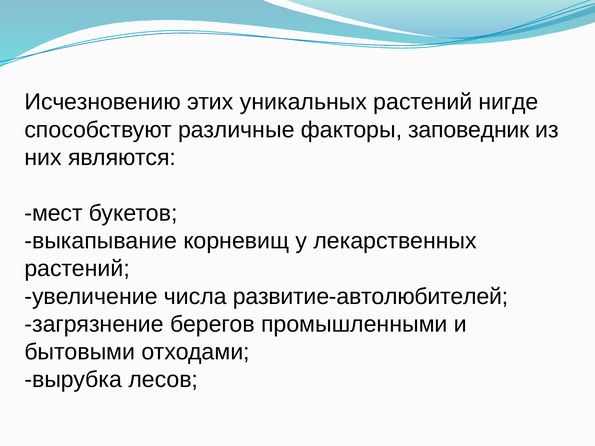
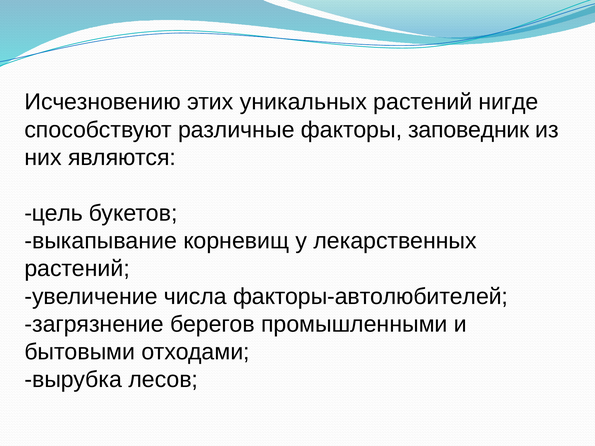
мест: мест -> цель
развитие-автолюбителей: развитие-автолюбителей -> факторы-автолюбителей
